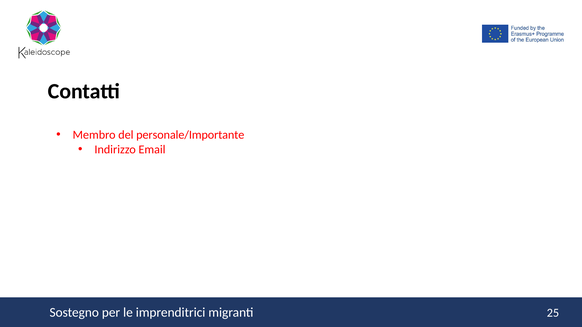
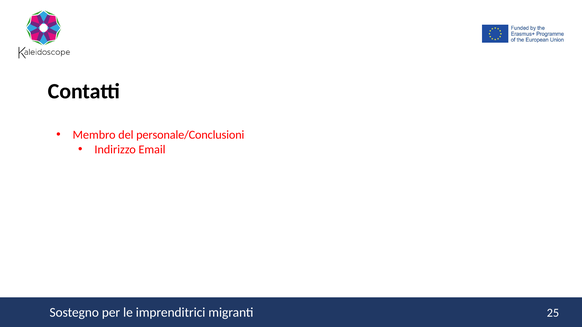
personale/Importante: personale/Importante -> personale/Conclusioni
